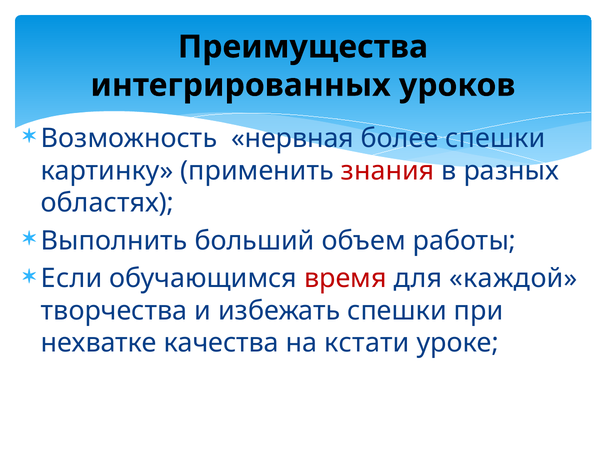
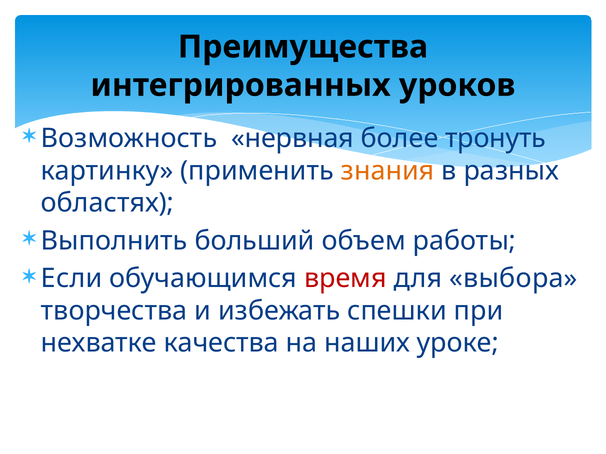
более спешки: спешки -> тронуть
знания colour: red -> orange
каждой: каждой -> выбора
кстати: кстати -> наших
